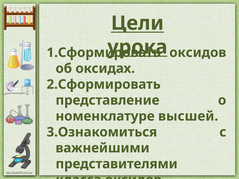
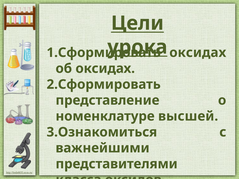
оксидов at (198, 53): оксидов -> оксидах
